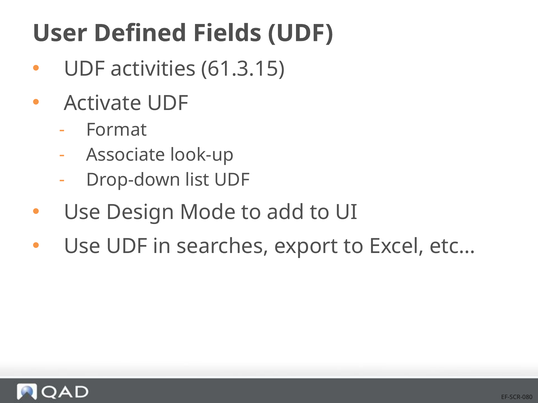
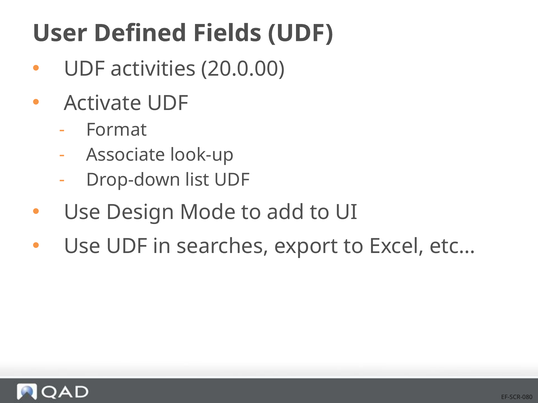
61.3.15: 61.3.15 -> 20.0.00
